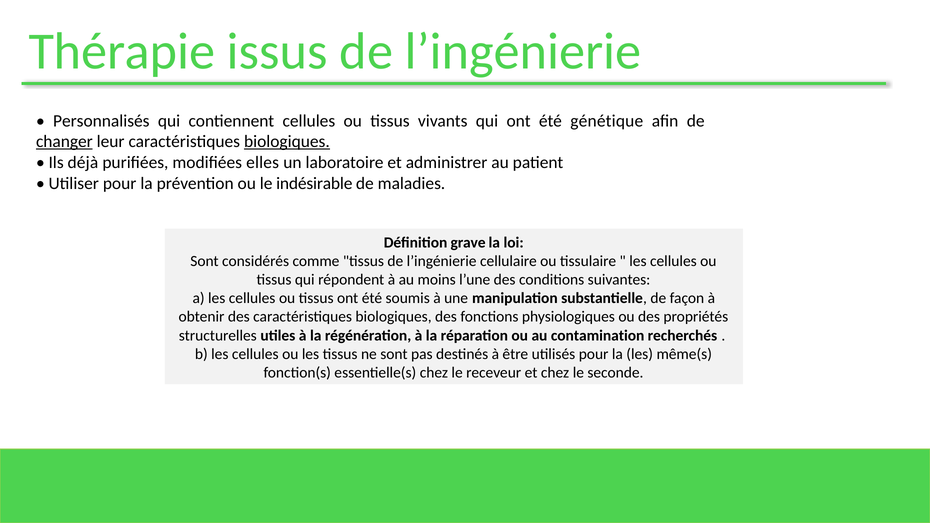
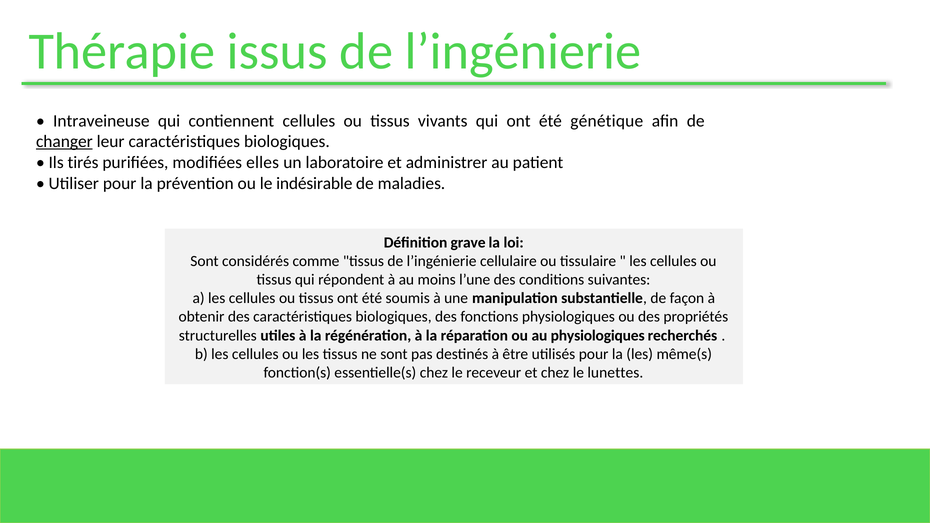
Personnalisés: Personnalisés -> Intraveineuse
biologiques at (287, 142) underline: present -> none
déjà: déjà -> tirés
au contamination: contamination -> physiologiques
seconde: seconde -> lunettes
